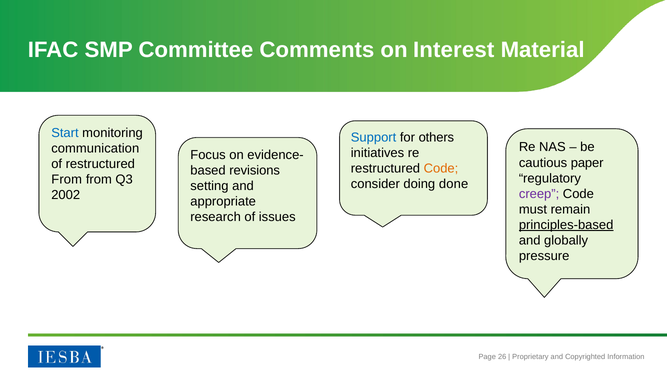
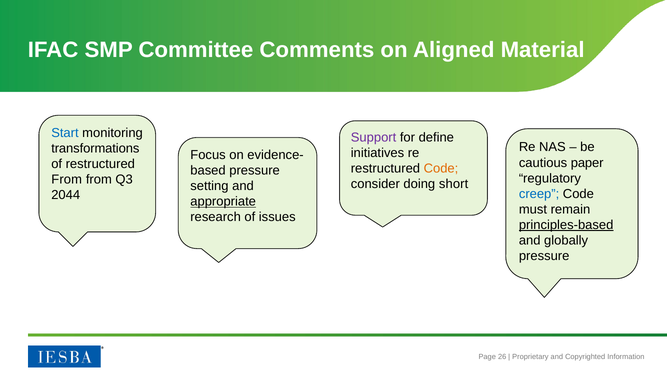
Interest: Interest -> Aligned
Support colour: blue -> purple
others: others -> define
communication: communication -> transformations
revisions at (255, 171): revisions -> pressure
done: done -> short
creep colour: purple -> blue
2002: 2002 -> 2044
appropriate underline: none -> present
